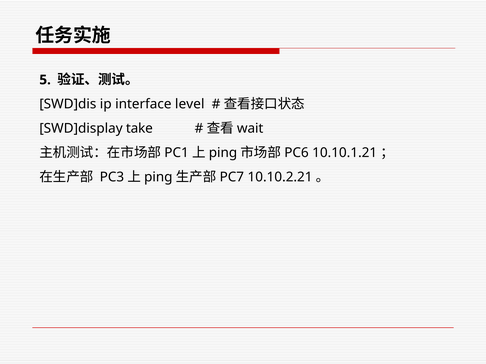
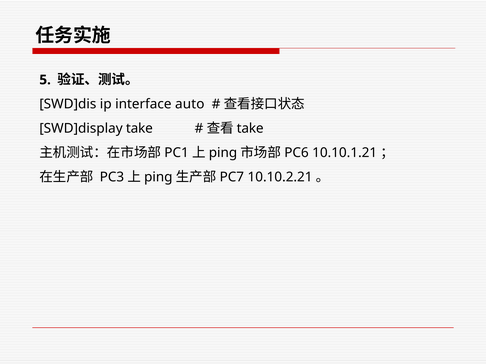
level: level -> auto
wait at (250, 129): wait -> take
